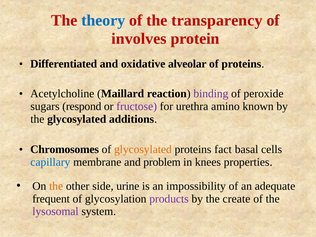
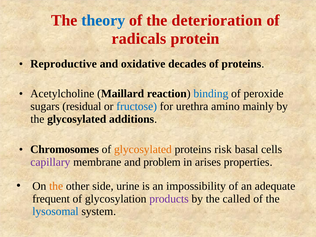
transparency: transparency -> deterioration
involves: involves -> radicals
Differentiated: Differentiated -> Reproductive
alveolar: alveolar -> decades
binding colour: purple -> blue
respond: respond -> residual
fructose colour: purple -> blue
known: known -> mainly
fact: fact -> risk
capillary colour: blue -> purple
knees: knees -> arises
create: create -> called
lysosomal colour: purple -> blue
